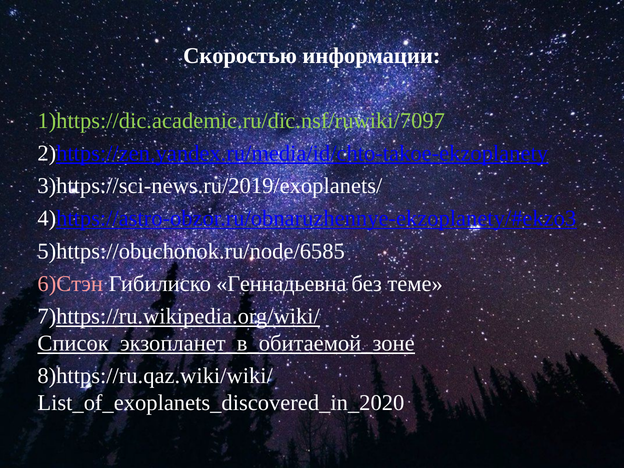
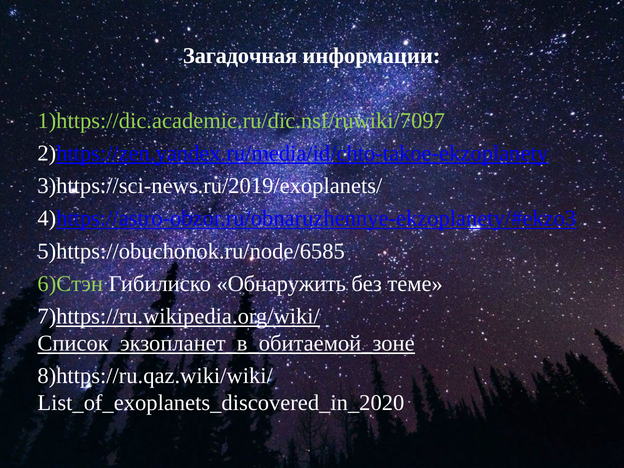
Скоростью: Скоростью -> Загадочная
6)Стэн colour: pink -> light green
Геннадьевна: Геннадьевна -> Обнаружить
